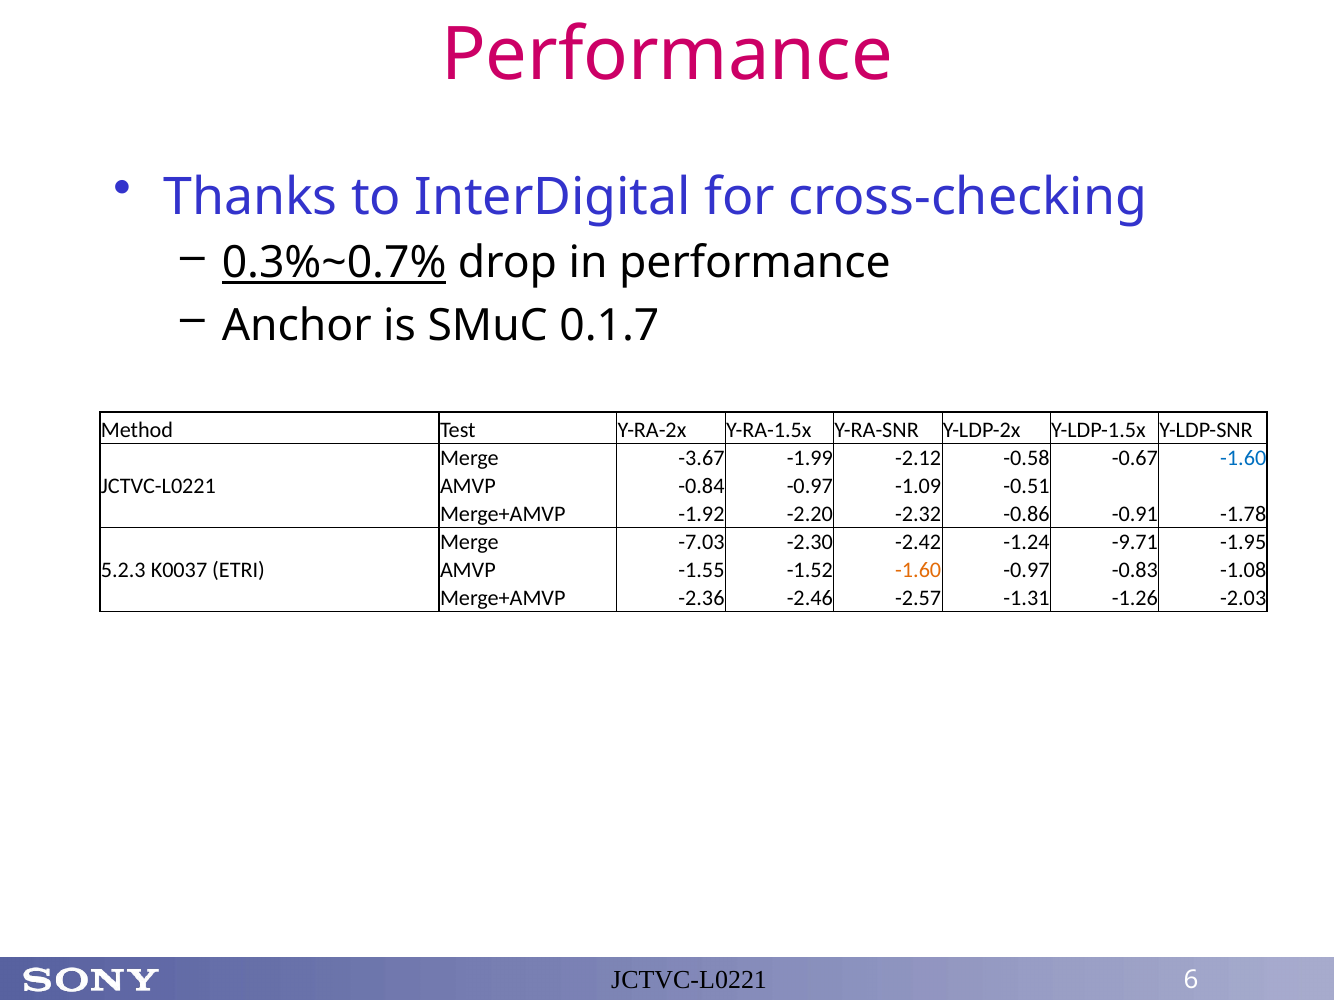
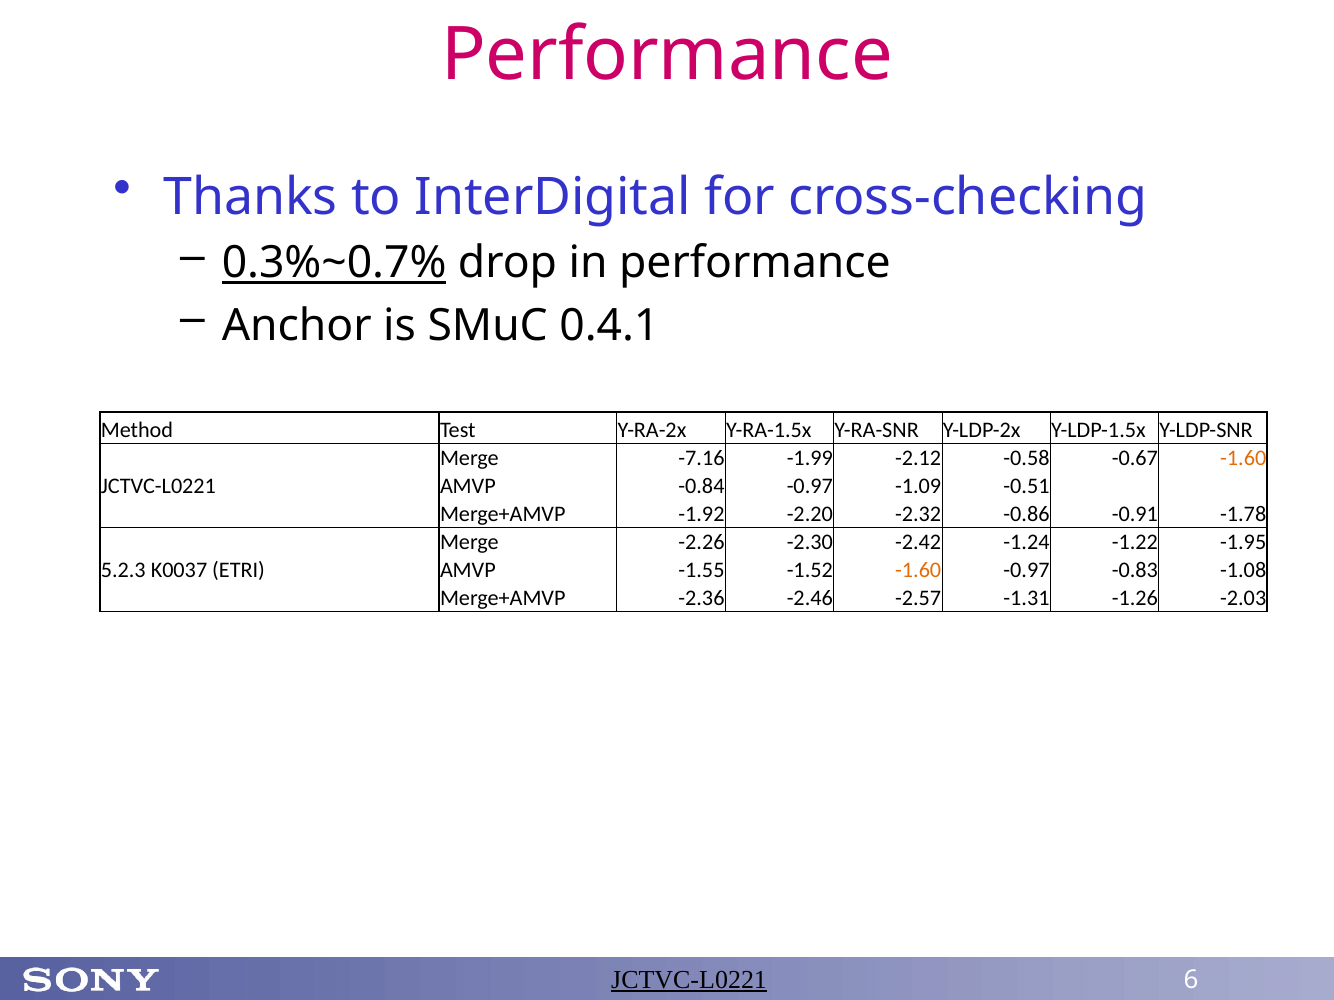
0.1.7: 0.1.7 -> 0.4.1
-3.67: -3.67 -> -7.16
-1.60 at (1243, 459) colour: blue -> orange
-7.03: -7.03 -> -2.26
-9.71: -9.71 -> -1.22
JCTVC-L0221 at (689, 980) underline: none -> present
